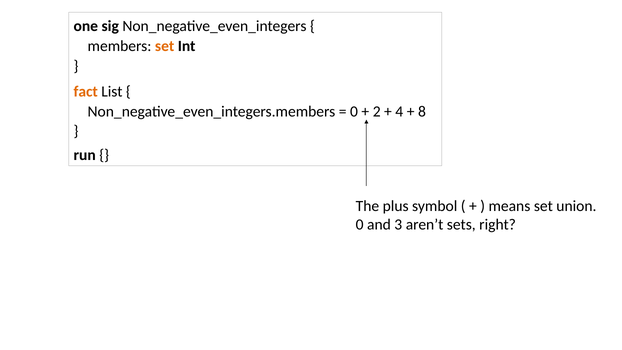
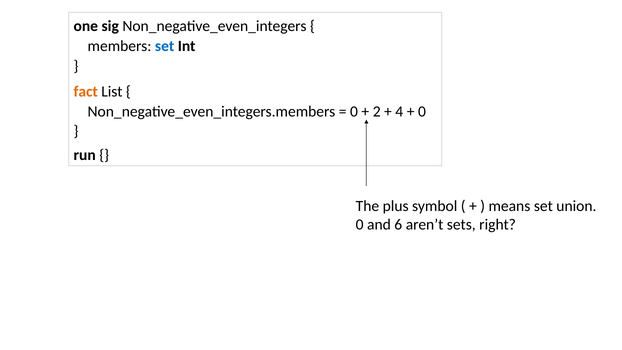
set at (165, 46) colour: orange -> blue
8 at (422, 111): 8 -> 0
3: 3 -> 6
